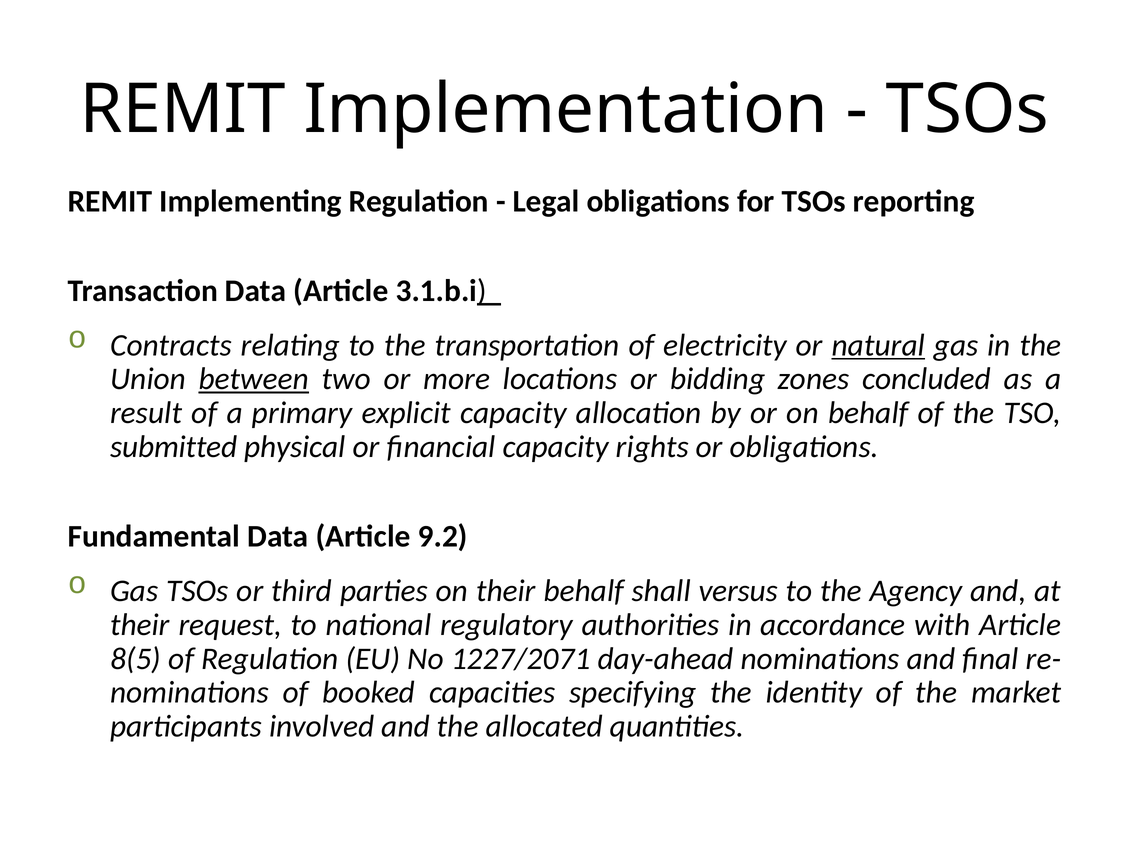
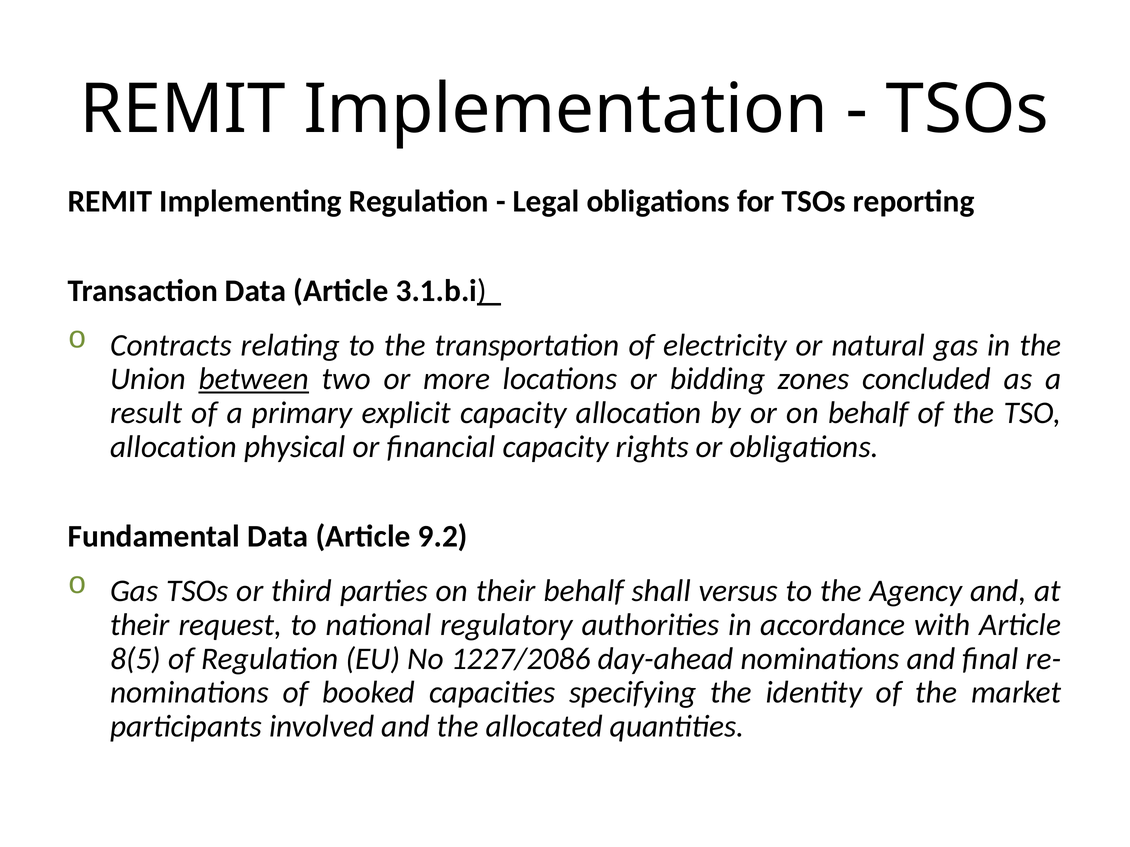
natural underline: present -> none
submitted at (174, 447): submitted -> allocation
1227/2071: 1227/2071 -> 1227/2086
